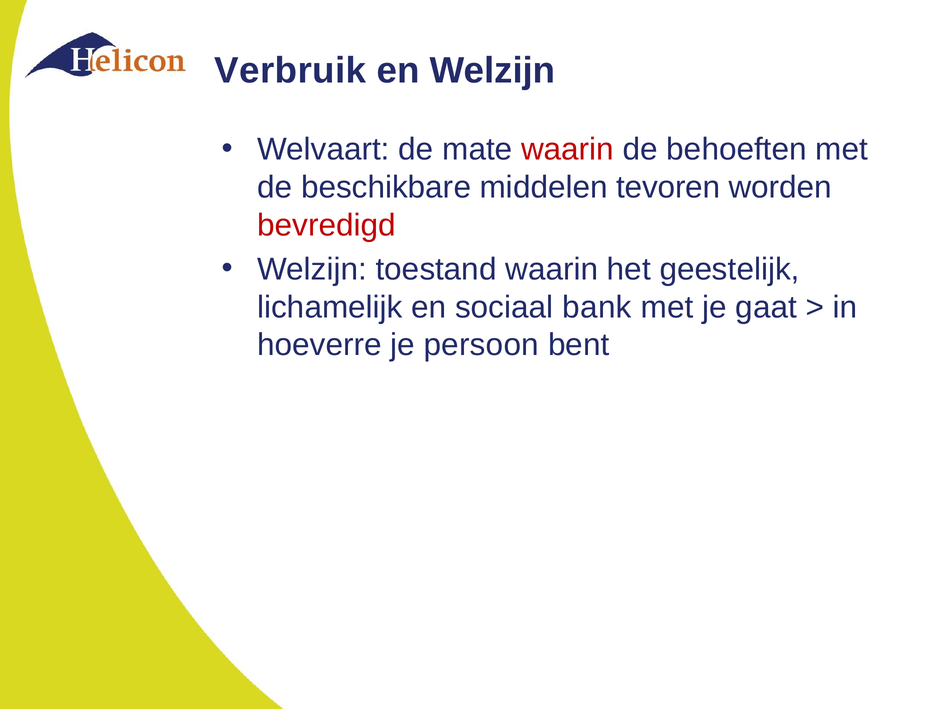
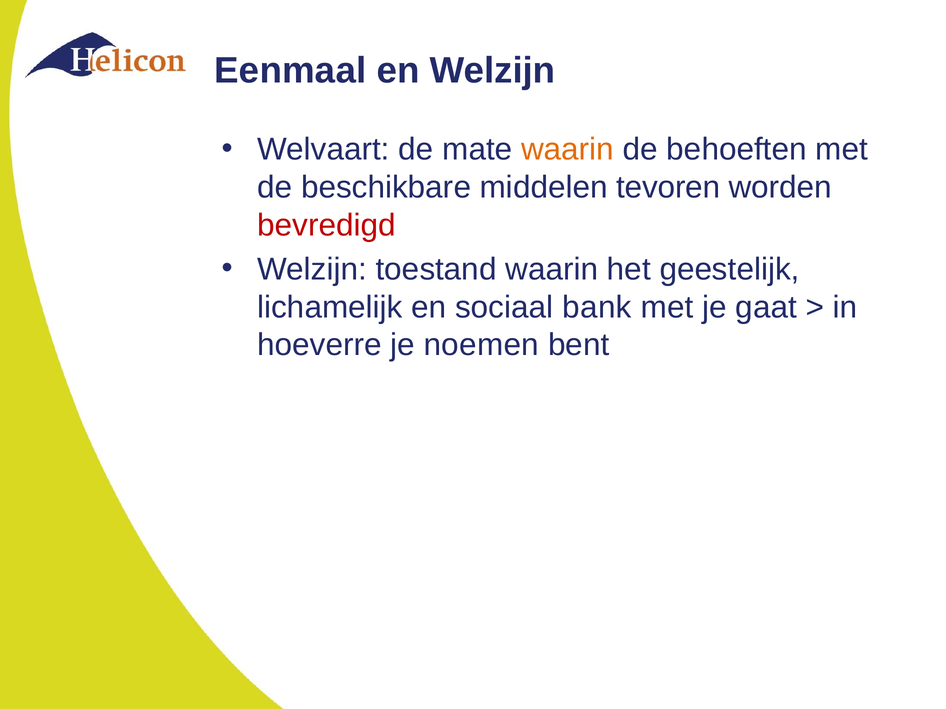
Verbruik: Verbruik -> Eenmaal
waarin at (567, 150) colour: red -> orange
persoon: persoon -> noemen
